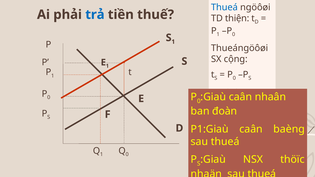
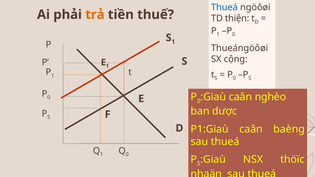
trả colour: blue -> orange
nhaân: nhaân -> nghèo
đoàn: đoàn -> dược
